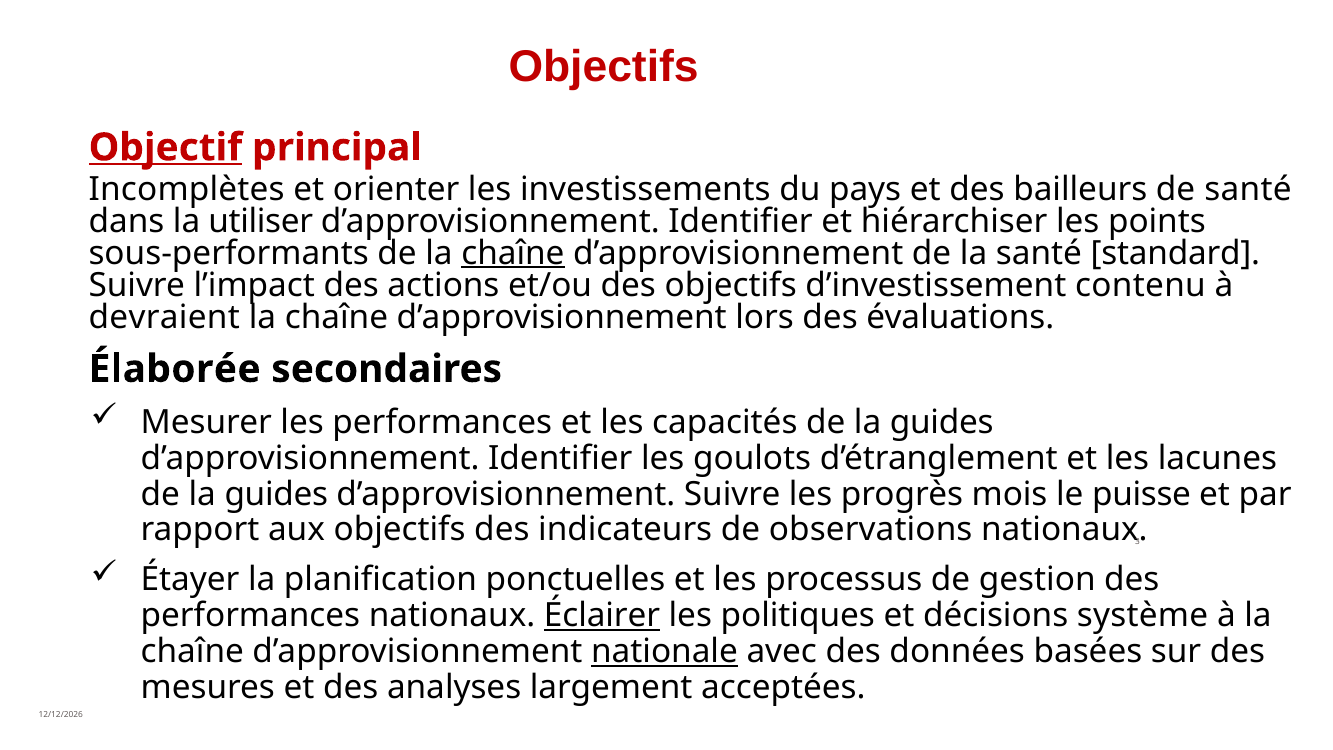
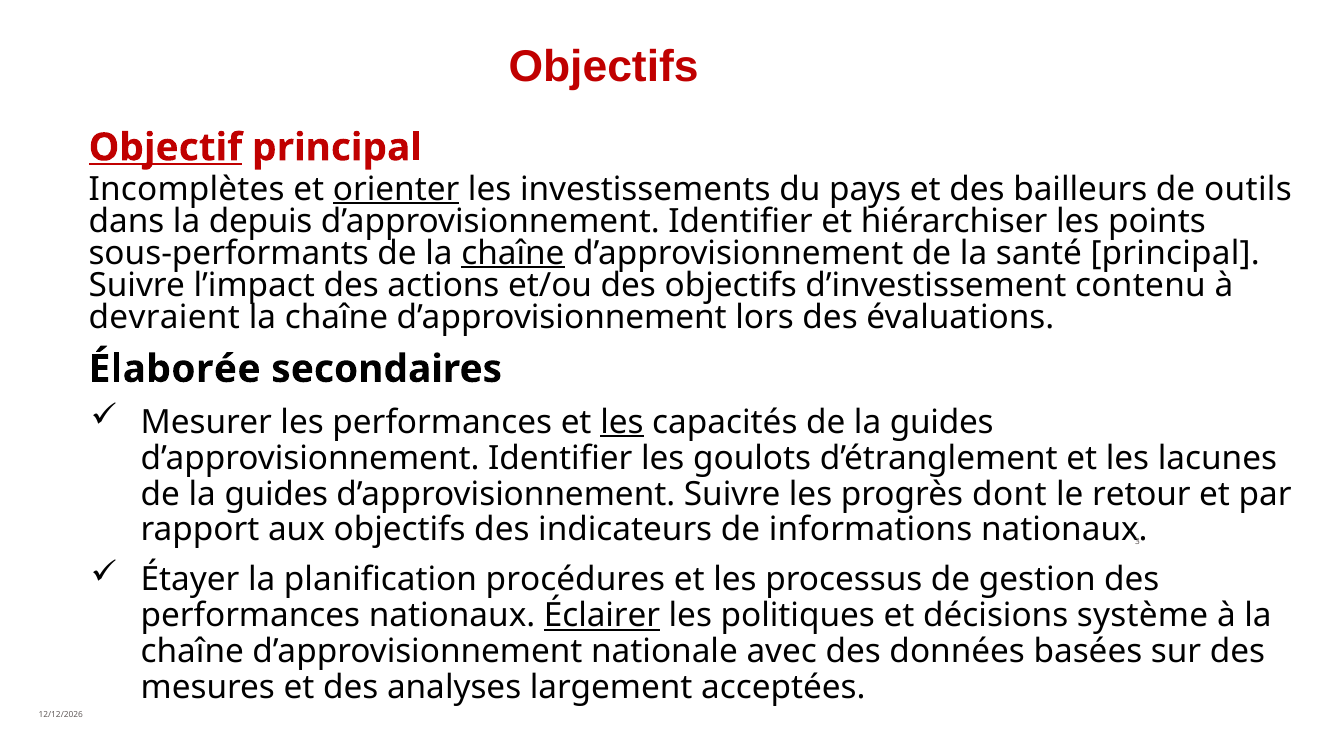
orienter underline: none -> present
de santé: santé -> outils
utiliser: utiliser -> depuis
santé standard: standard -> principal
les at (622, 422) underline: none -> present
mois: mois -> dont
puisse: puisse -> retour
observations: observations -> informations
ponctuelles: ponctuelles -> procédures
nationale underline: present -> none
